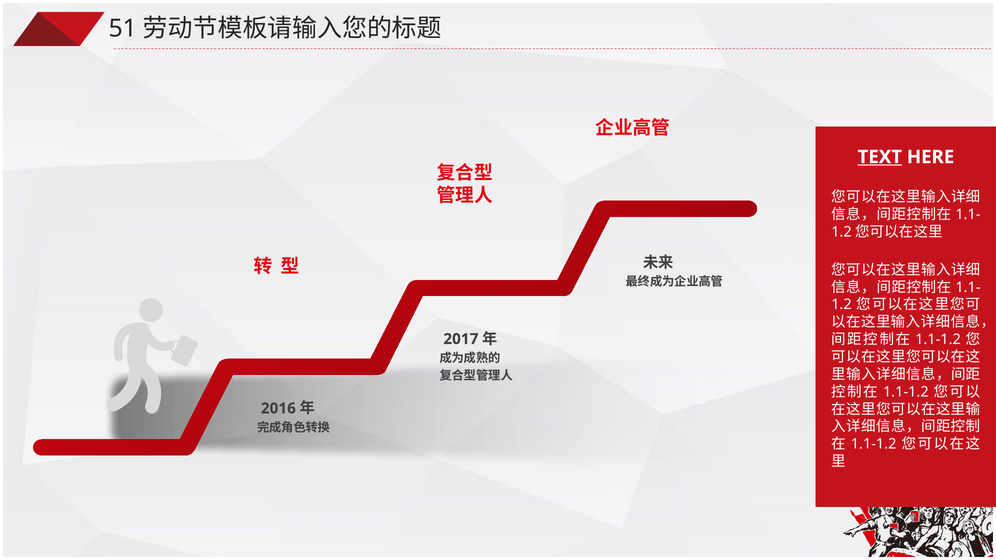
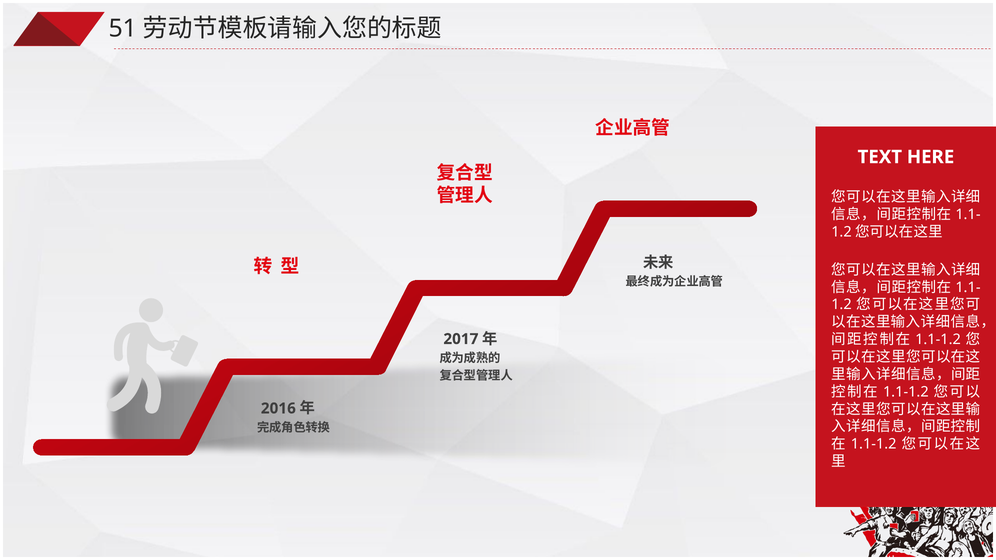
TEXT underline: present -> none
